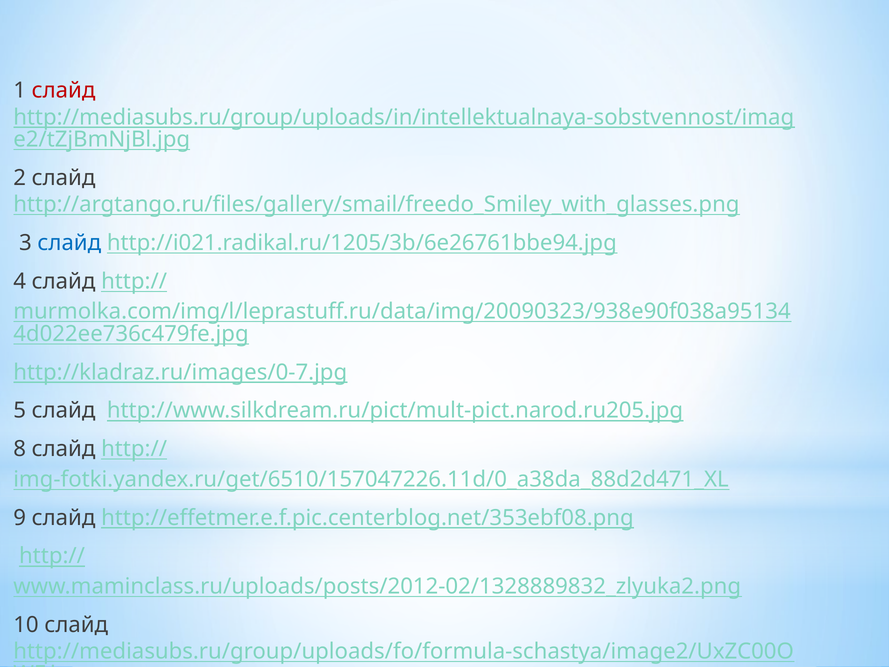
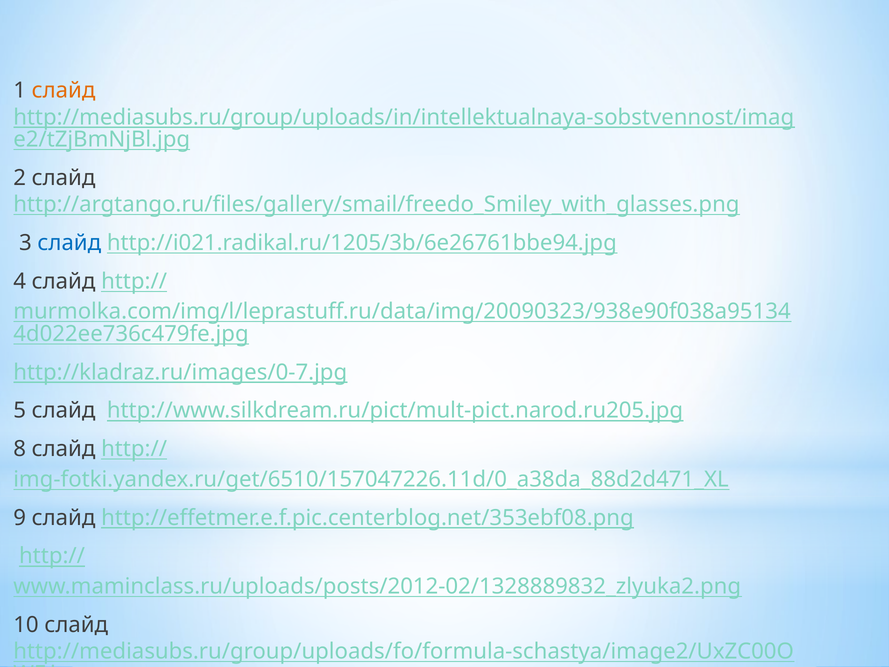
слайд at (64, 90) colour: red -> orange
